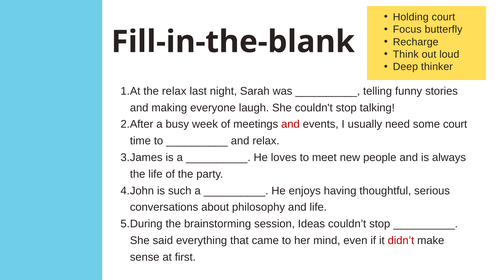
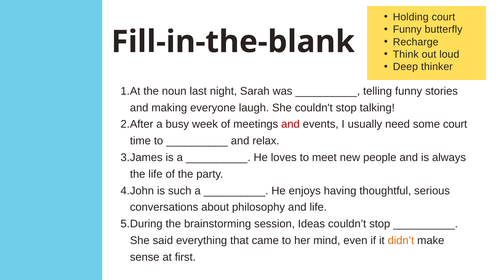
Focus at (407, 30): Focus -> Funny
the relax: relax -> noun
didn’t colour: red -> orange
